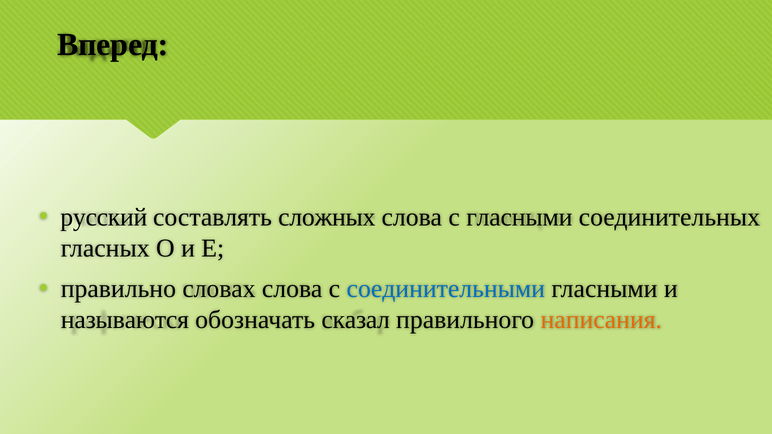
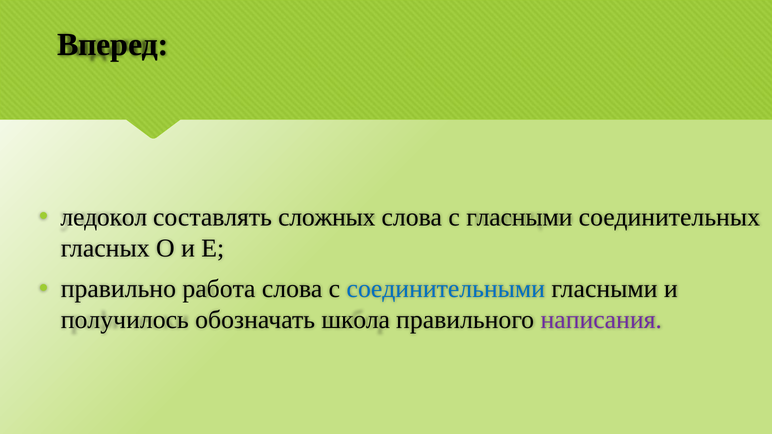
русский: русский -> ледокол
словах: словах -> работа
называются: называются -> получилось
сказал: сказал -> школа
написания colour: orange -> purple
